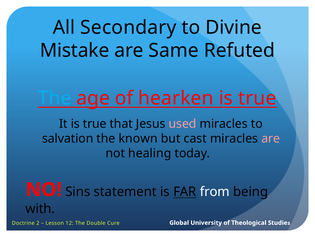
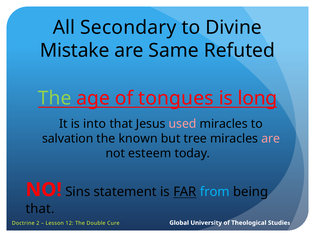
The at (55, 98) colour: light blue -> light green
hearken: hearken -> tongues
true at (257, 98): true -> long
It is true: true -> into
cast: cast -> tree
healing: healing -> esteem
from colour: white -> light blue
with at (40, 208): with -> that
